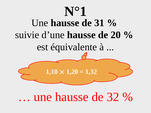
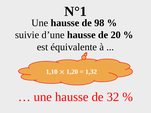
31: 31 -> 98
